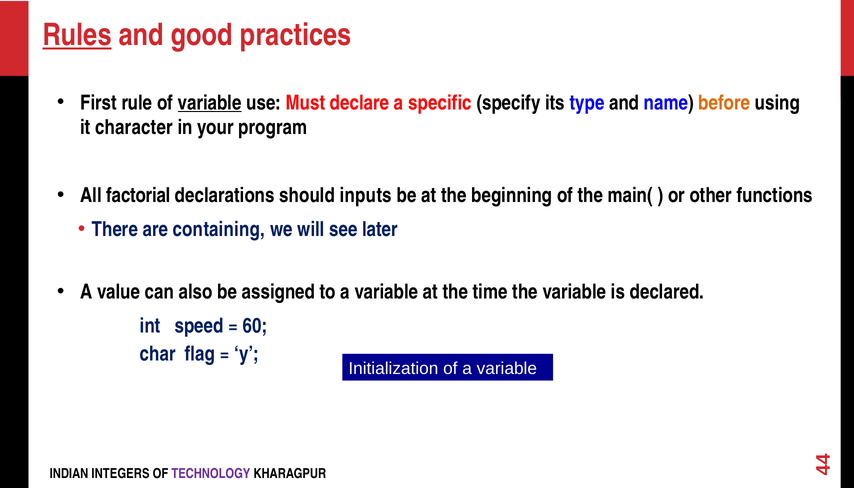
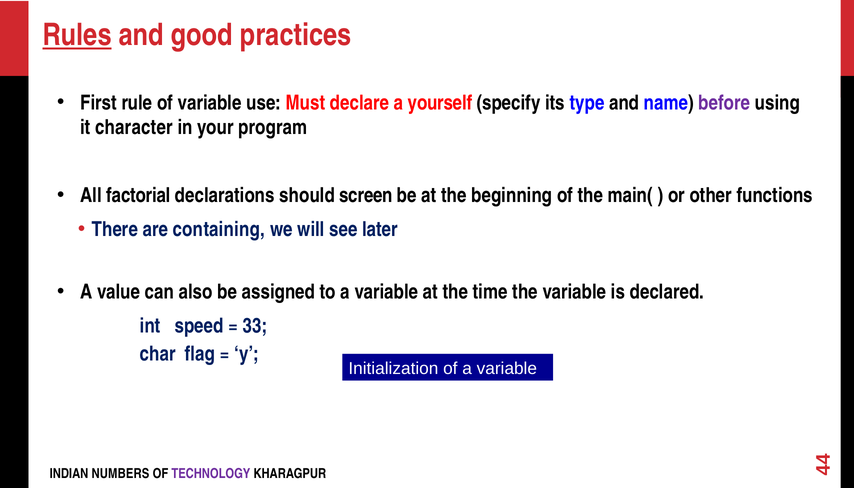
variable at (210, 103) underline: present -> none
specific: specific -> yourself
before colour: orange -> purple
inputs: inputs -> screen
60: 60 -> 33
INTEGERS: INTEGERS -> NUMBERS
